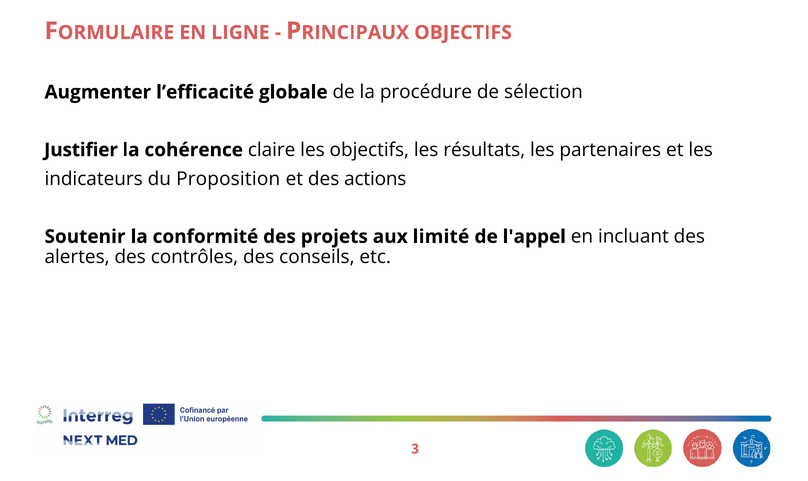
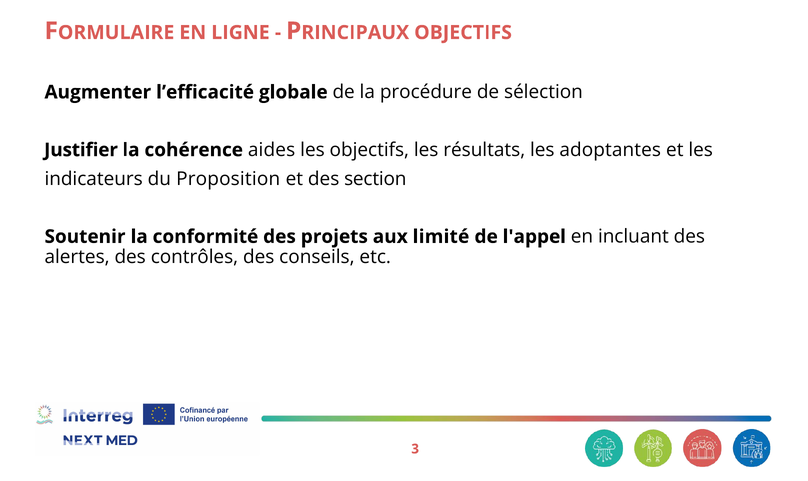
claire: claire -> aides
partenaires: partenaires -> adoptantes
actions: actions -> section
